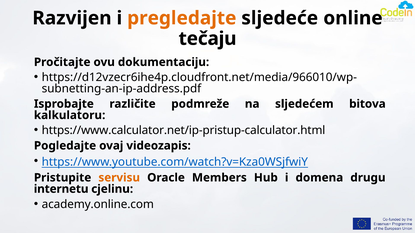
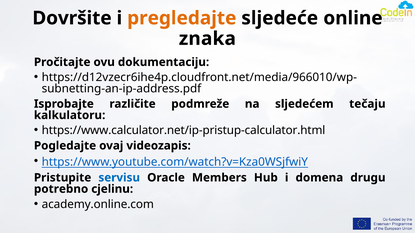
Razvijen: Razvijen -> Dovršite
tečaju: tečaju -> znaka
bitova: bitova -> tečaju
servisu colour: orange -> blue
internetu: internetu -> potrebno
